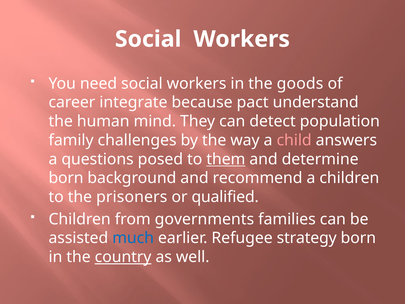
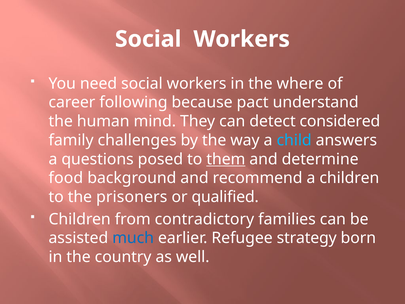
goods: goods -> where
integrate: integrate -> following
population: population -> considered
child colour: pink -> light blue
born at (66, 178): born -> food
governments: governments -> contradictory
country underline: present -> none
